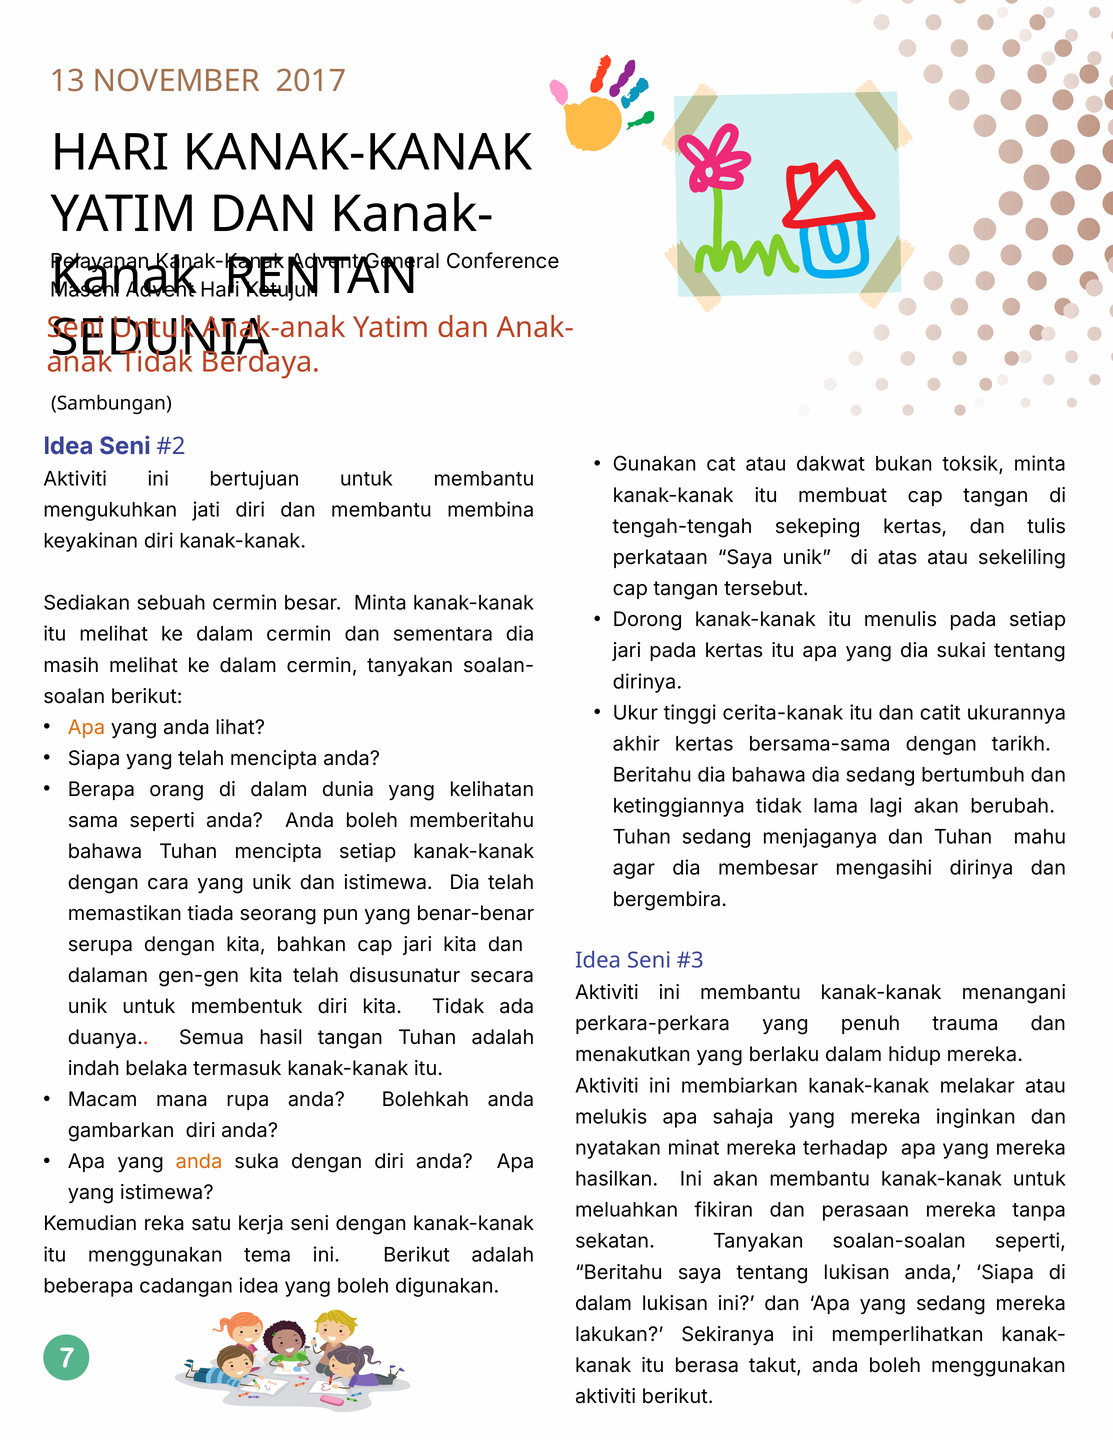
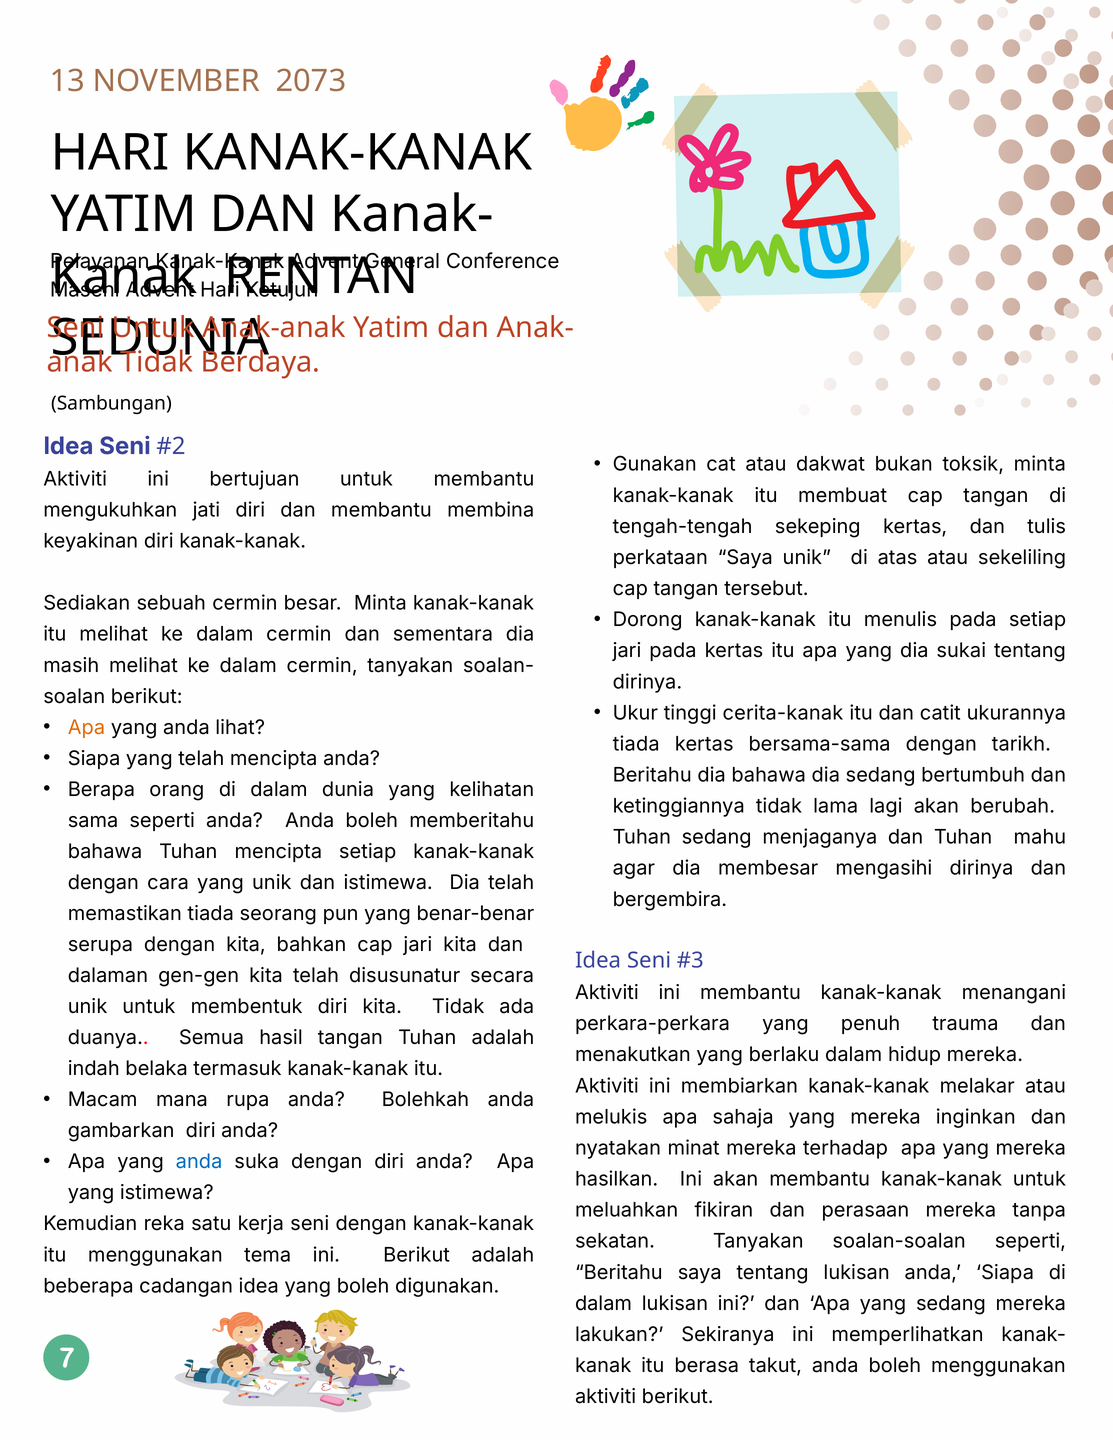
2017: 2017 -> 2073
akhir at (636, 744): akhir -> tiada
anda at (199, 1162) colour: orange -> blue
